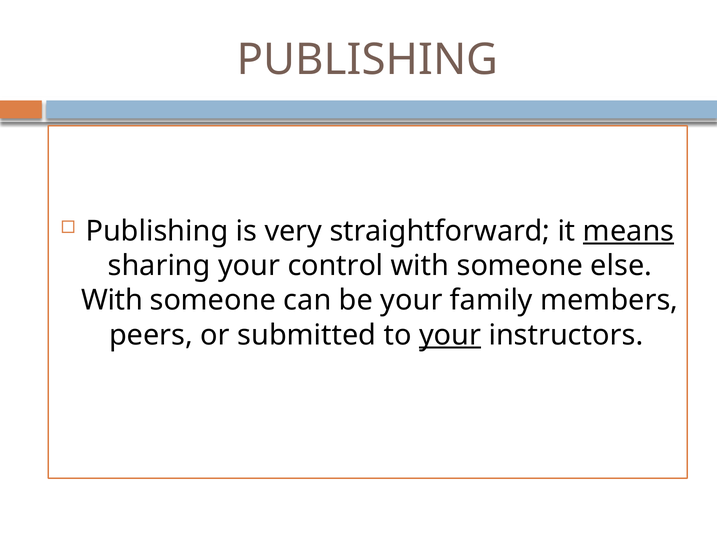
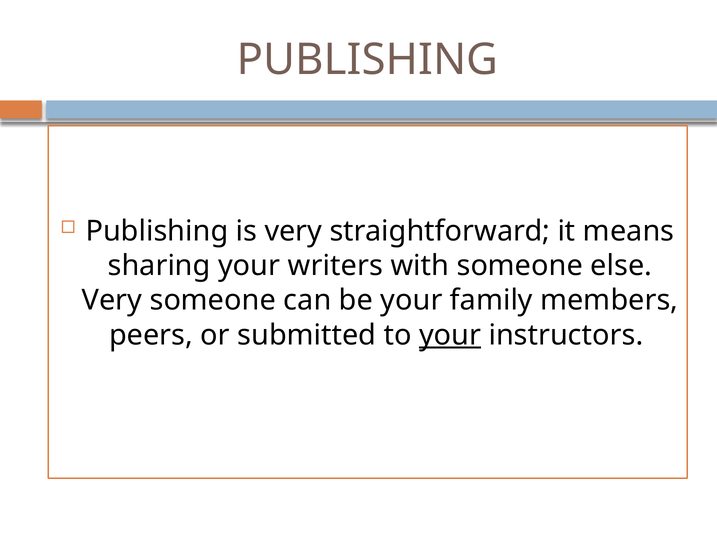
means underline: present -> none
control: control -> writers
With at (112, 300): With -> Very
